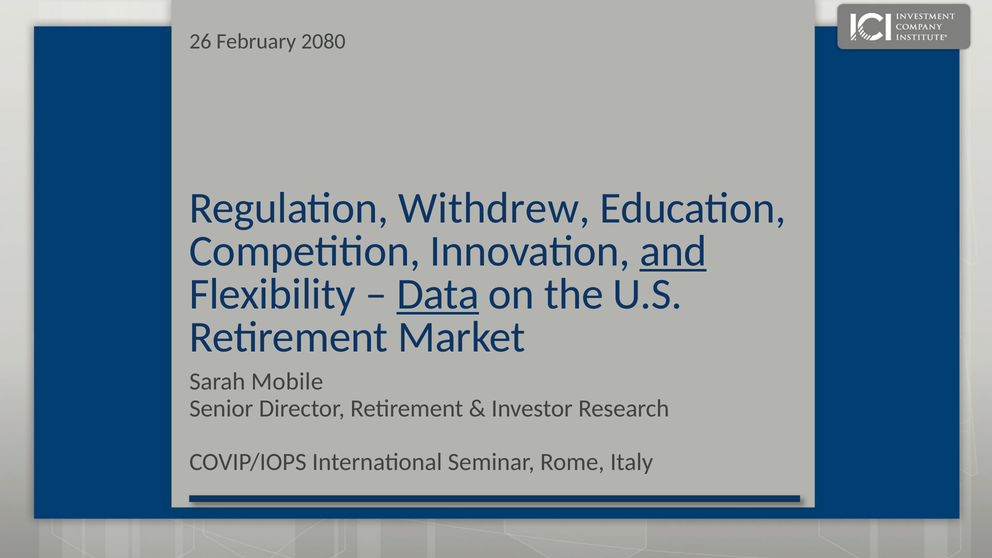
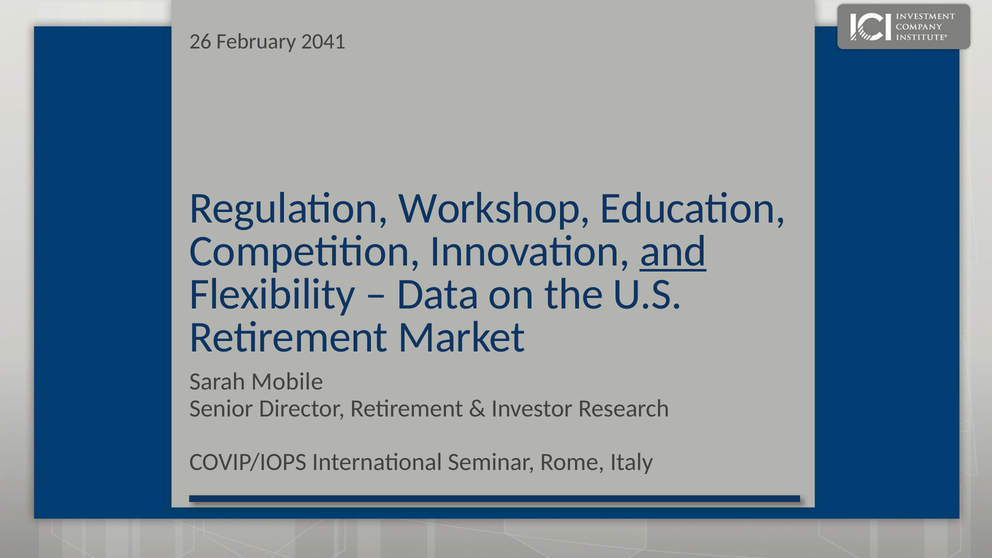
2080: 2080 -> 2041
Withdrew: Withdrew -> Workshop
Data underline: present -> none
